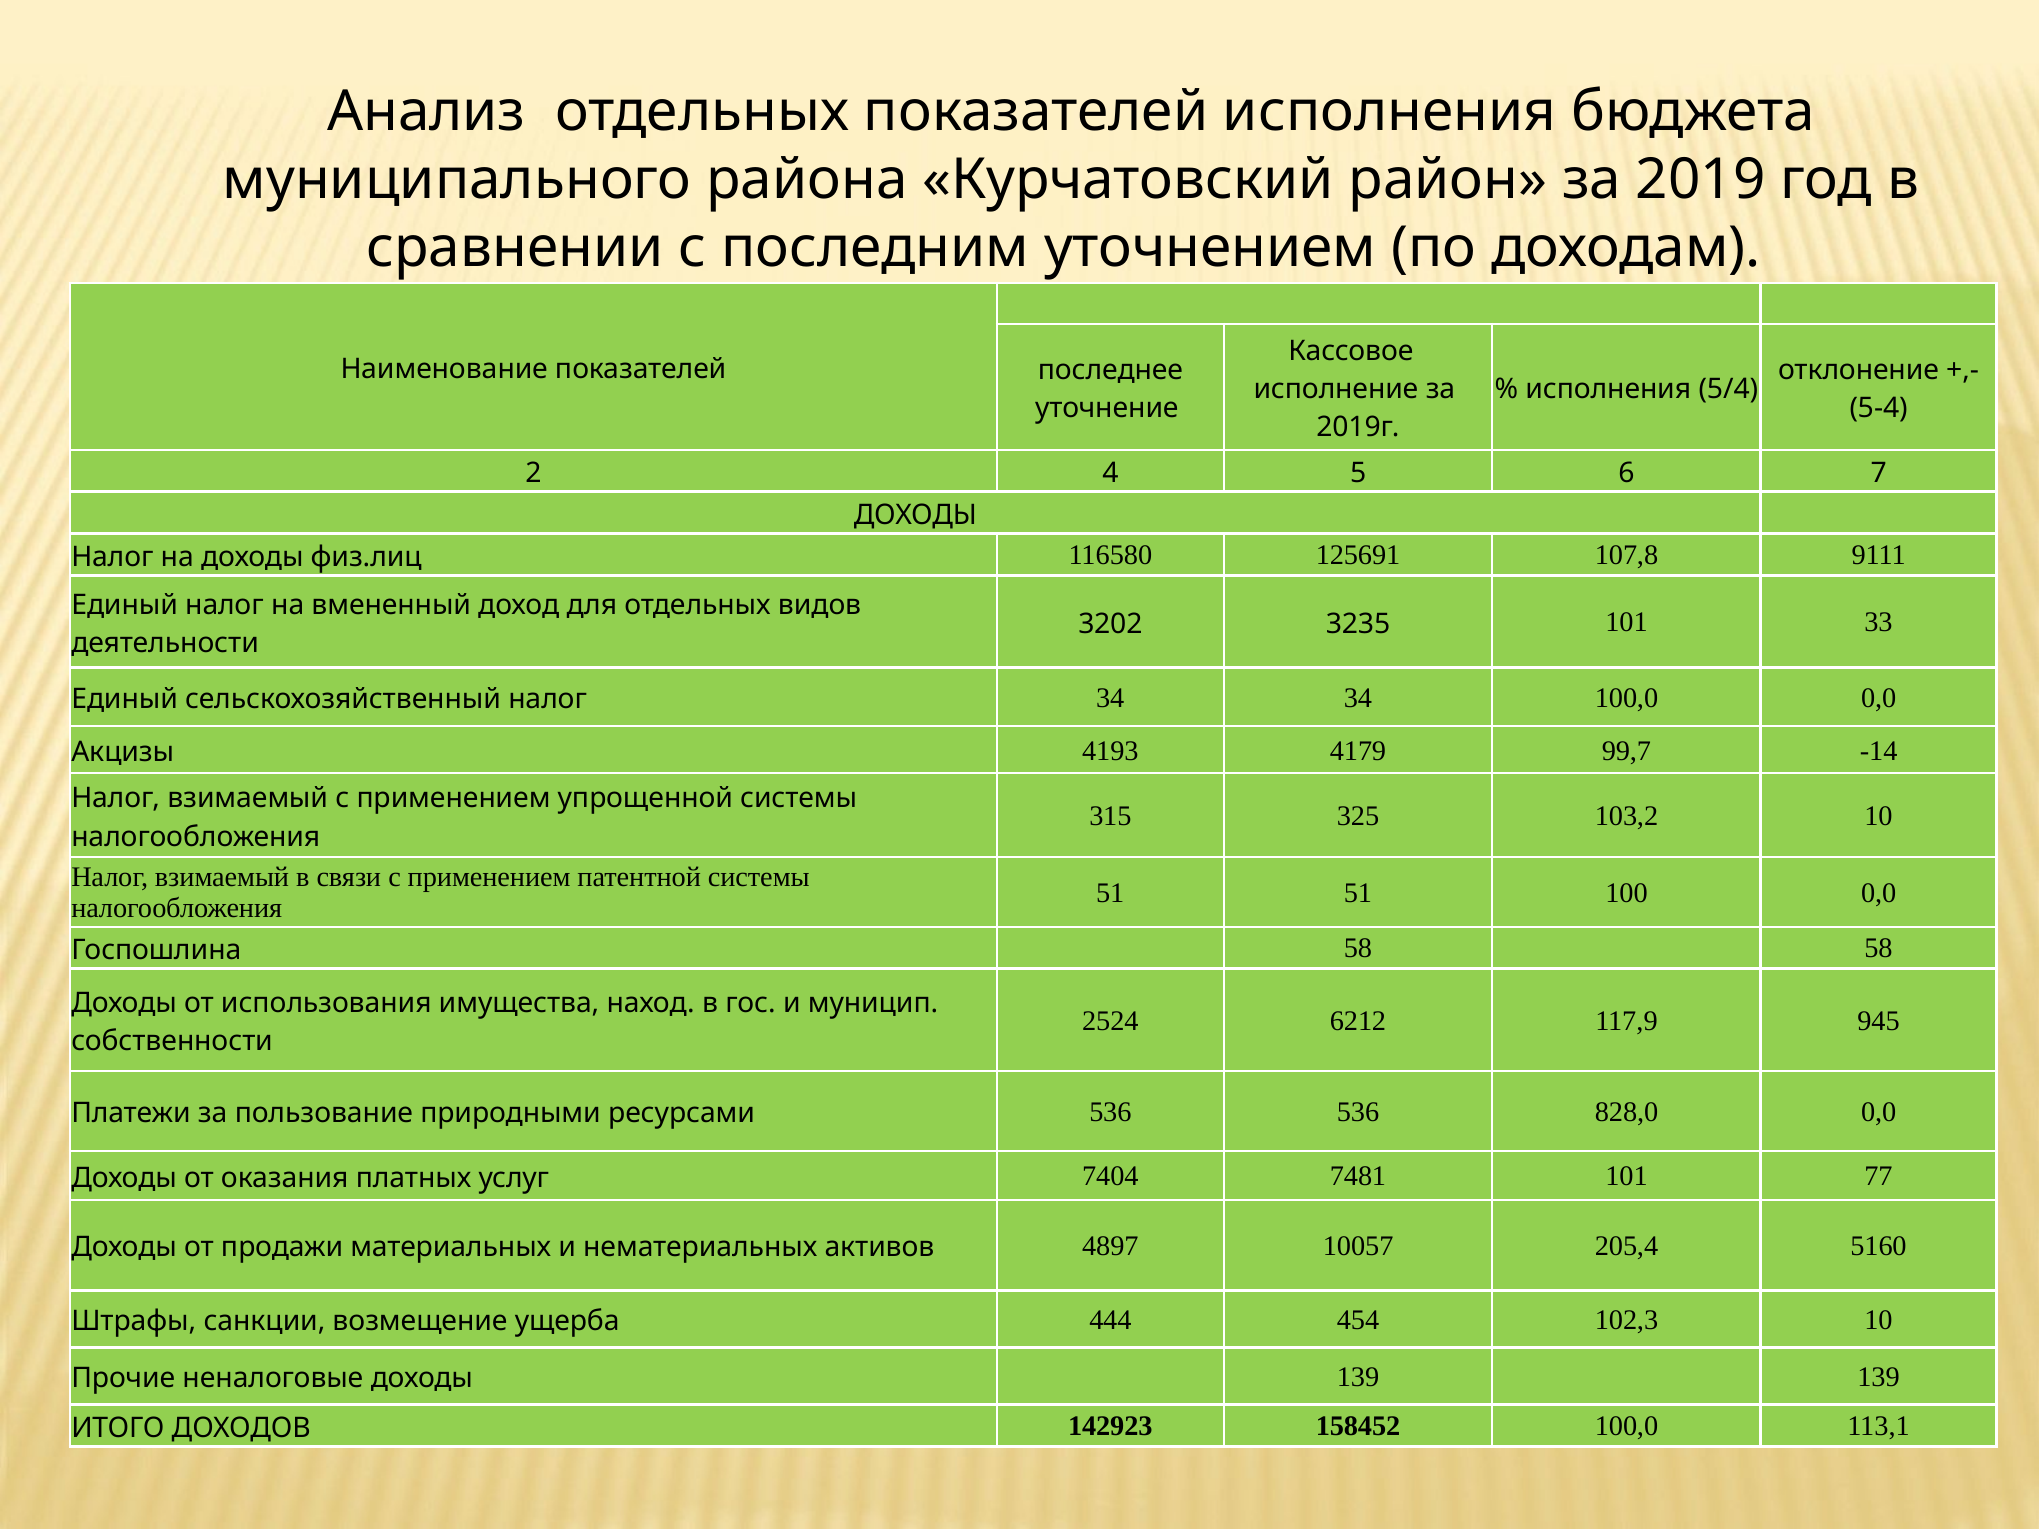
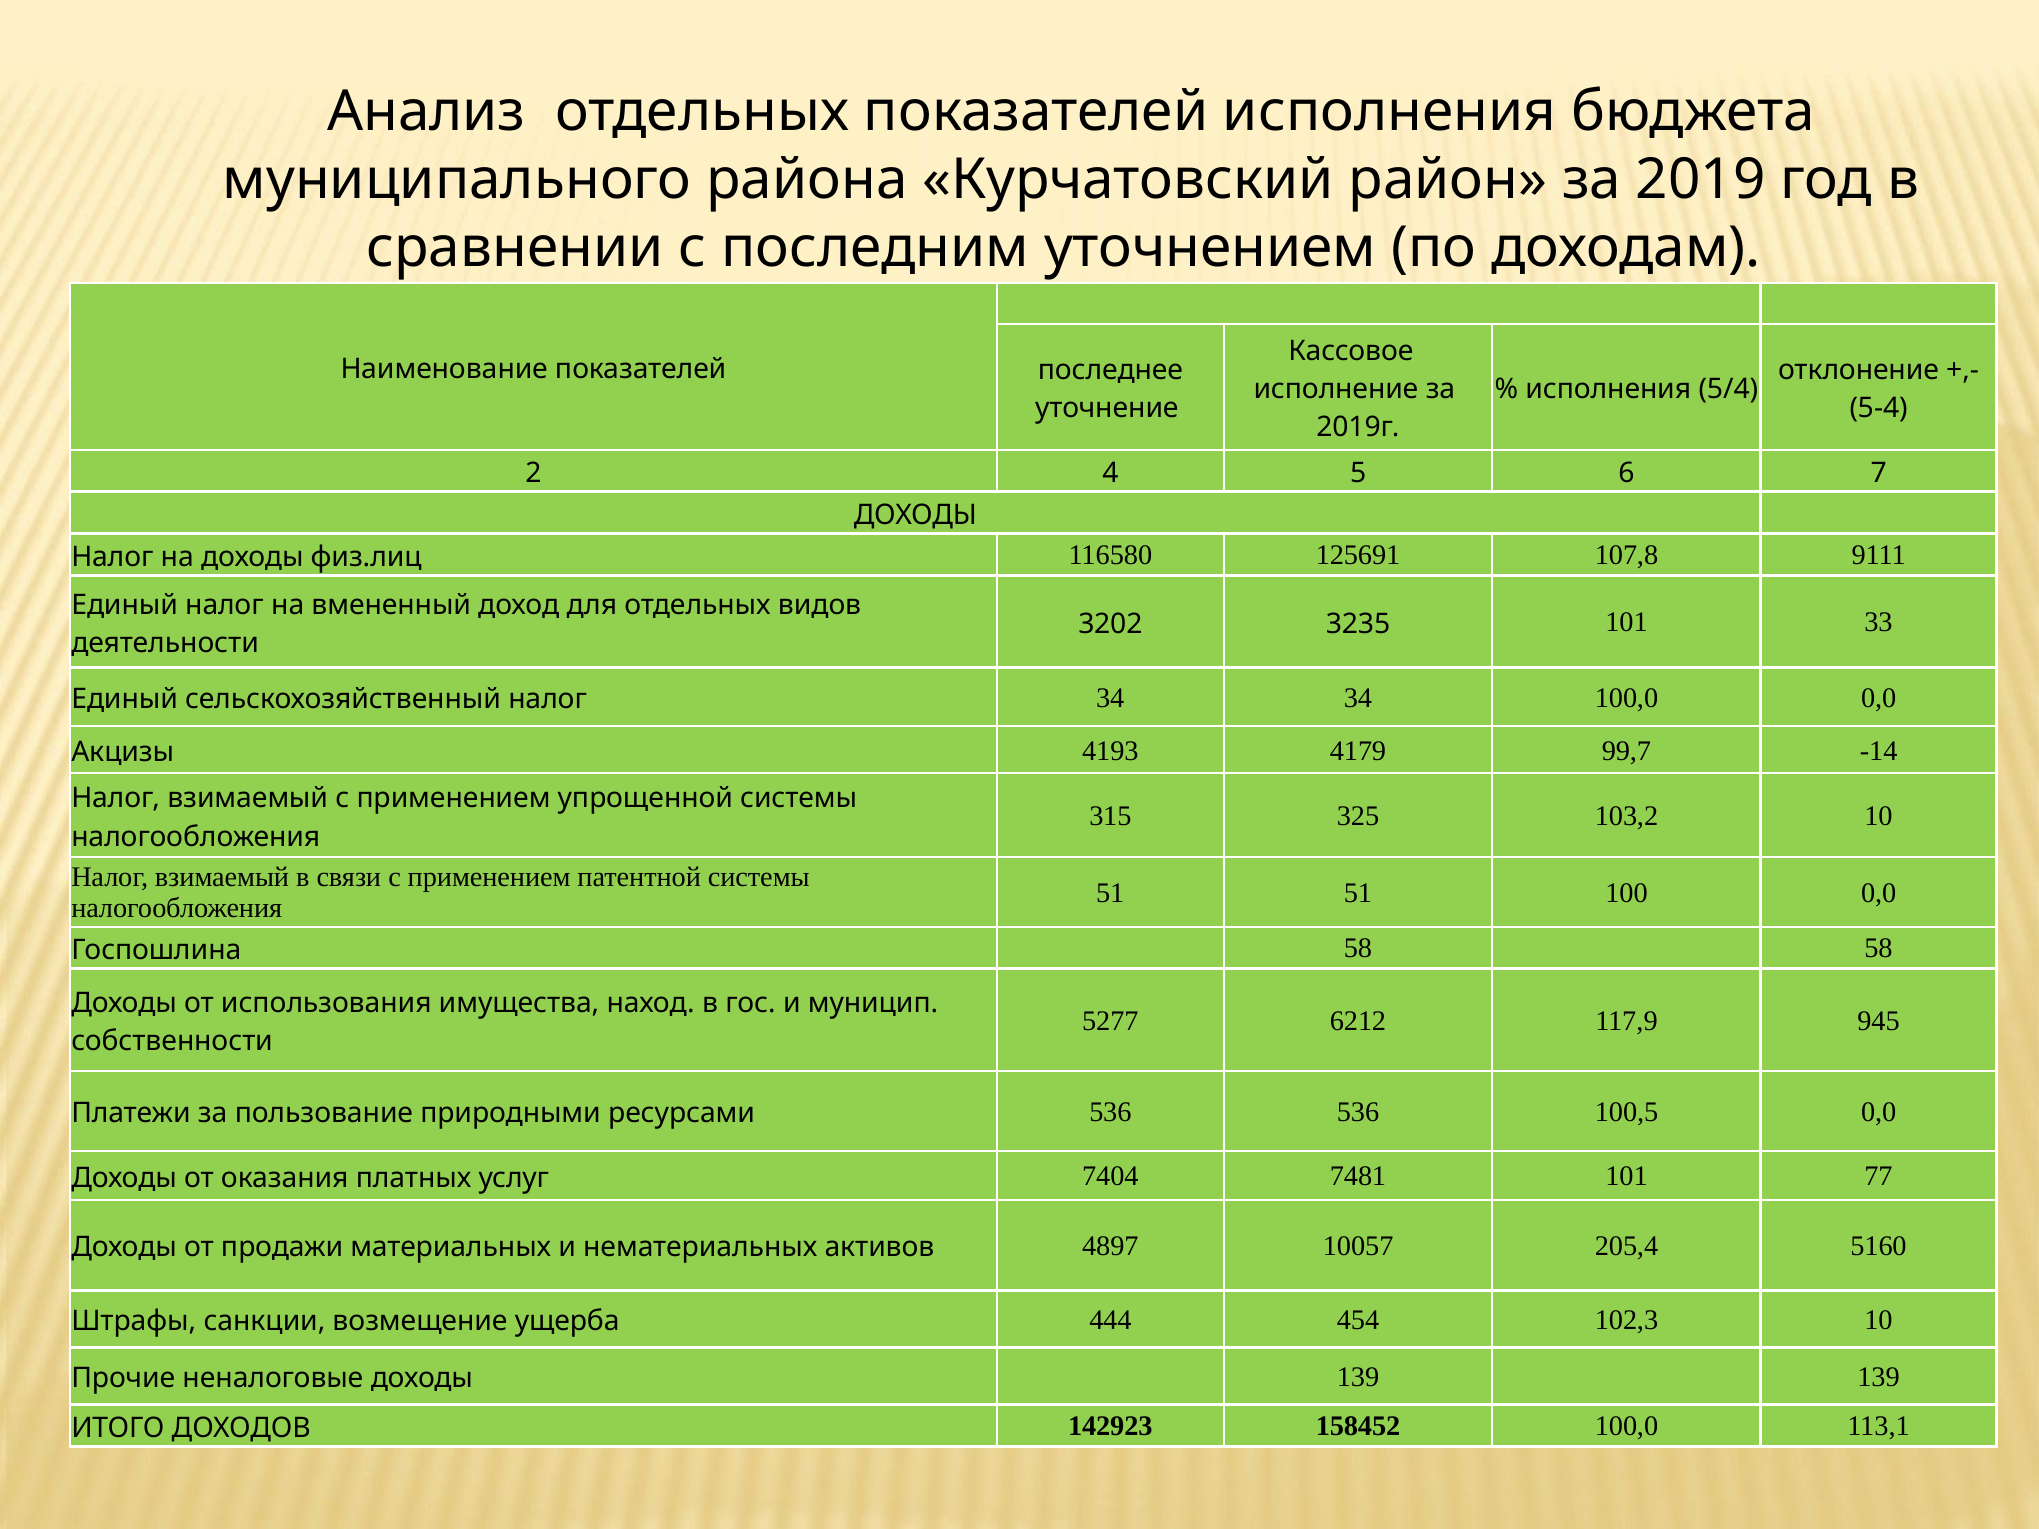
2524: 2524 -> 5277
828,0: 828,0 -> 100,5
